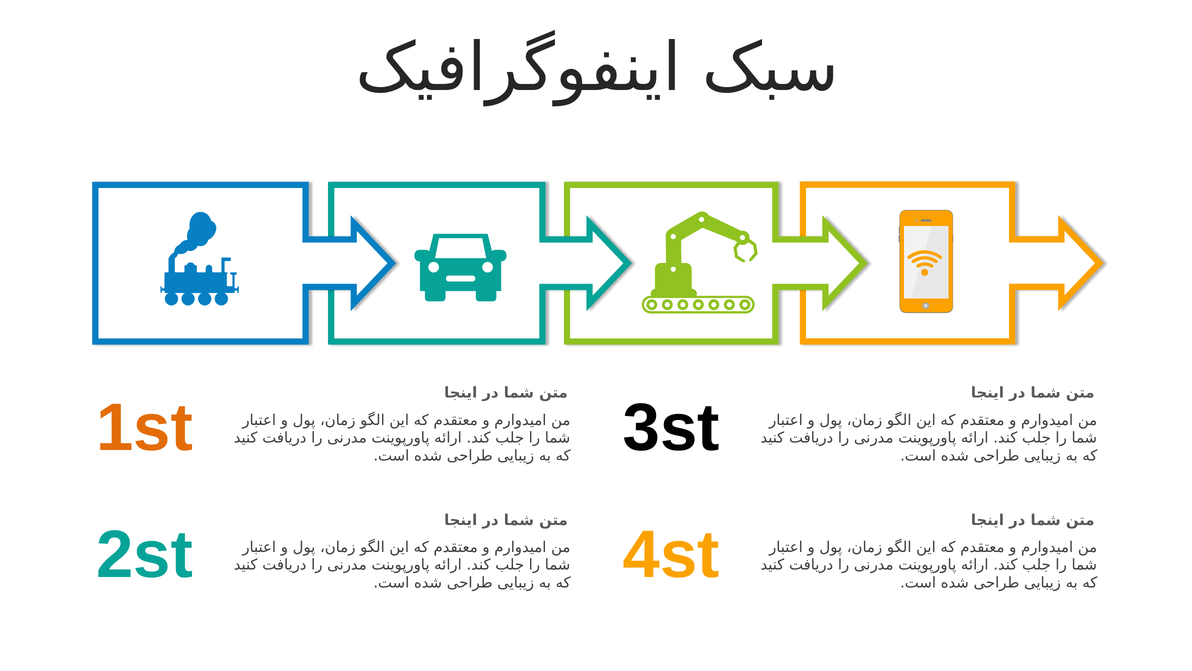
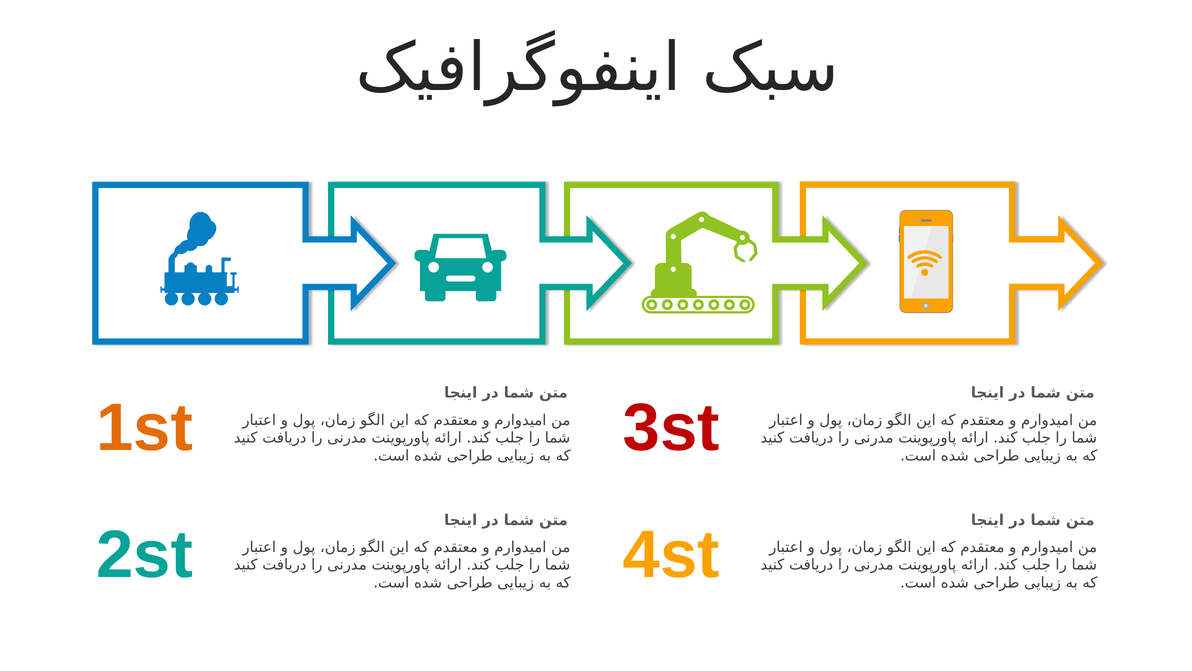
3st colour: black -> red
